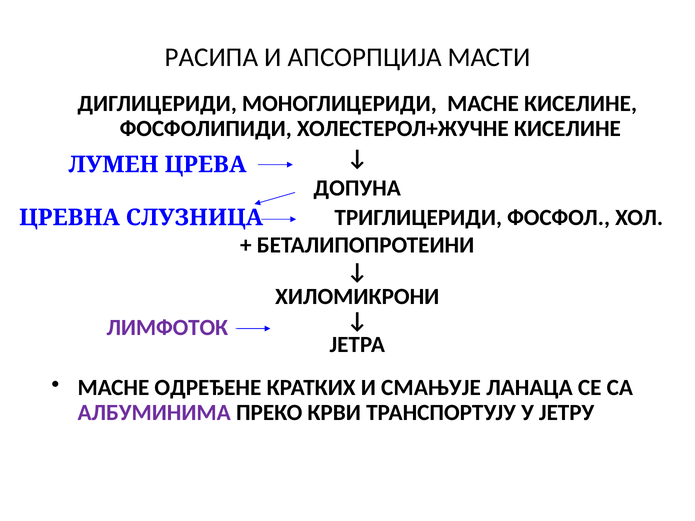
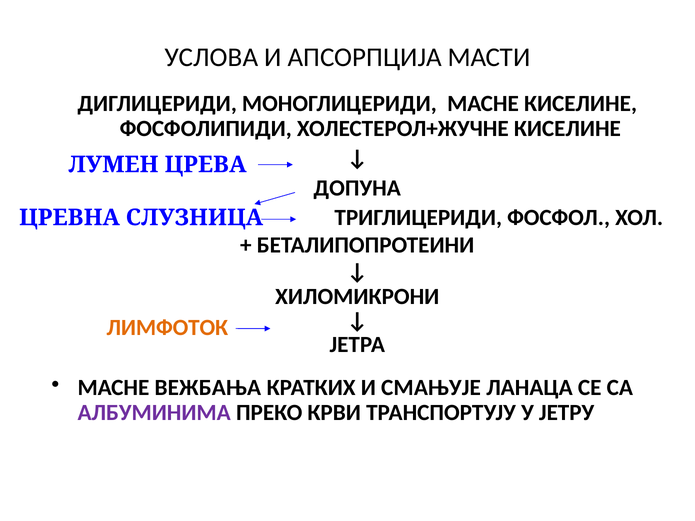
РАСИПА: РАСИПА -> УСЛОВА
ЛИМФОТОК colour: purple -> orange
ОДРЕЂЕНЕ: ОДРЕЂЕНЕ -> ВЕЖБАЊА
